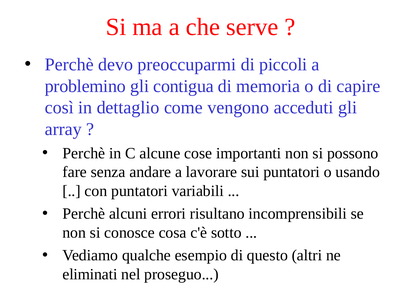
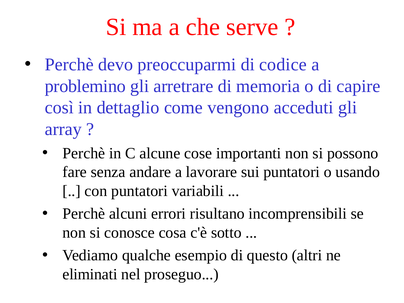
piccoli: piccoli -> codice
contigua: contigua -> arretrare
